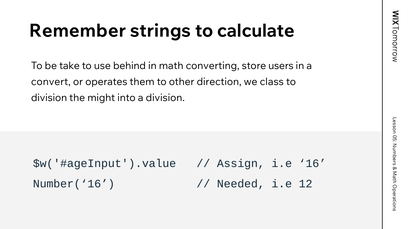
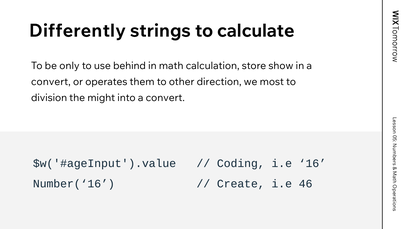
Remember: Remember -> Differently
take: take -> only
converting: converting -> calculation
users: users -> show
class: class -> most
into a division: division -> convert
Assign: Assign -> Coding
Needed: Needed -> Create
12: 12 -> 46
